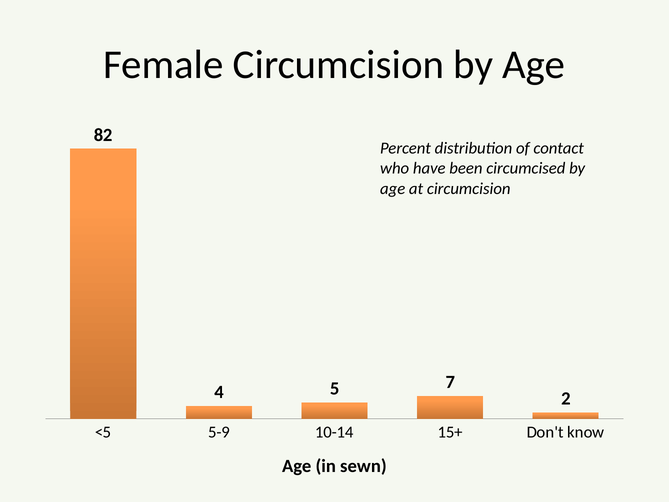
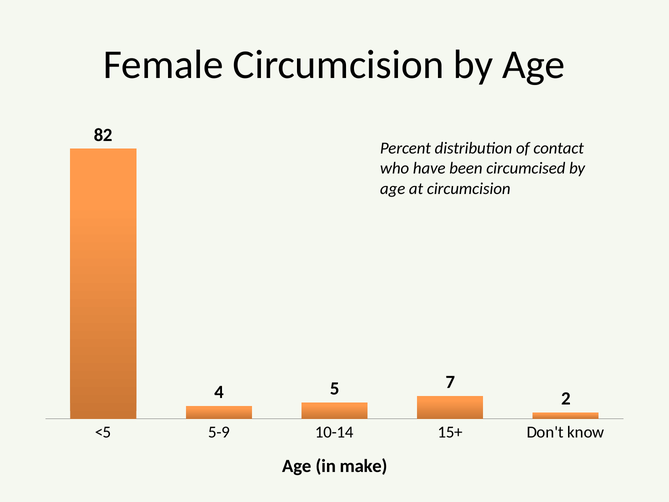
sewn: sewn -> make
